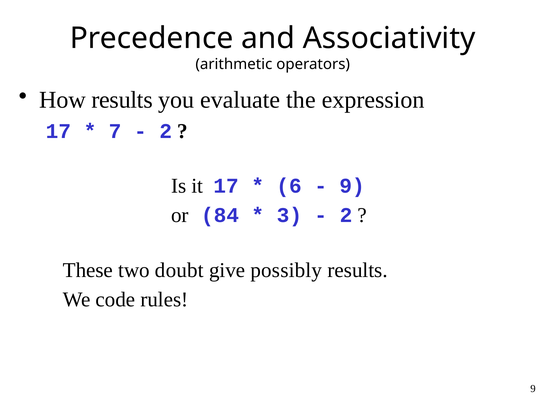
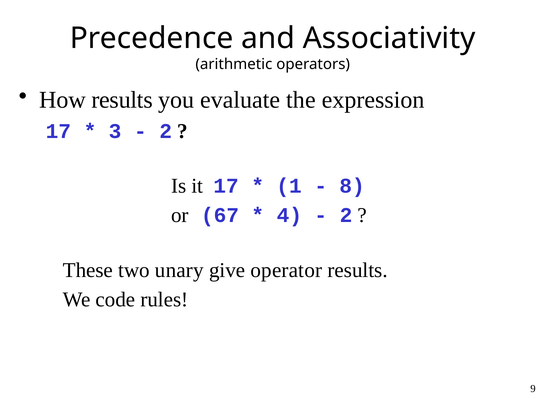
7: 7 -> 3
6: 6 -> 1
9 at (352, 186): 9 -> 8
84: 84 -> 67
3: 3 -> 4
doubt: doubt -> unary
possibly: possibly -> operator
